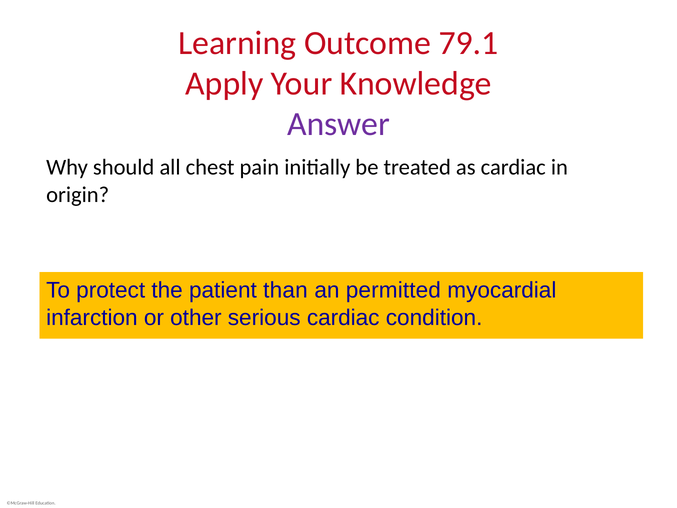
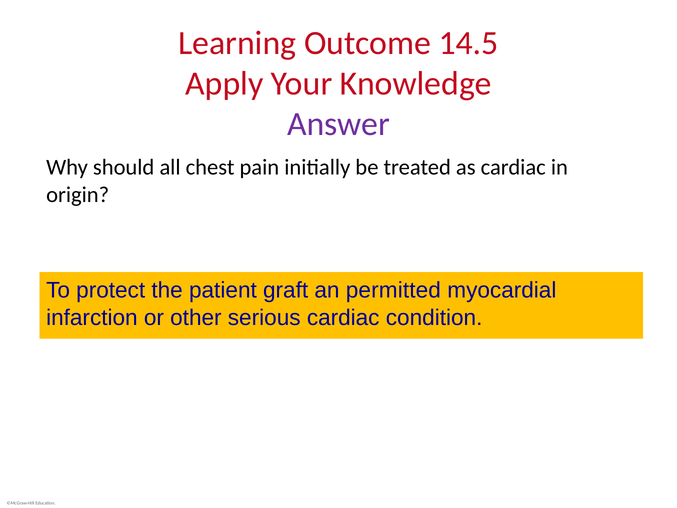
79.1: 79.1 -> 14.5
than: than -> graft
